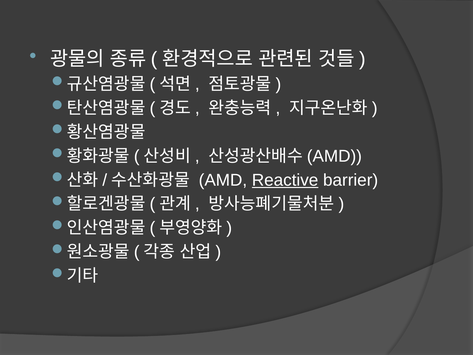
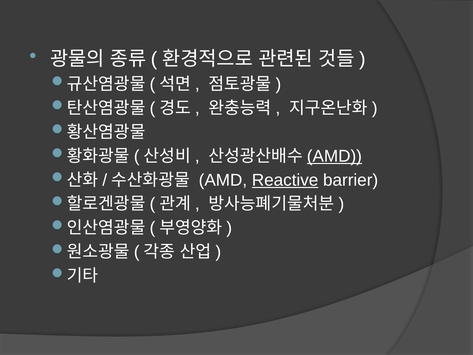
AMD at (334, 156) underline: none -> present
